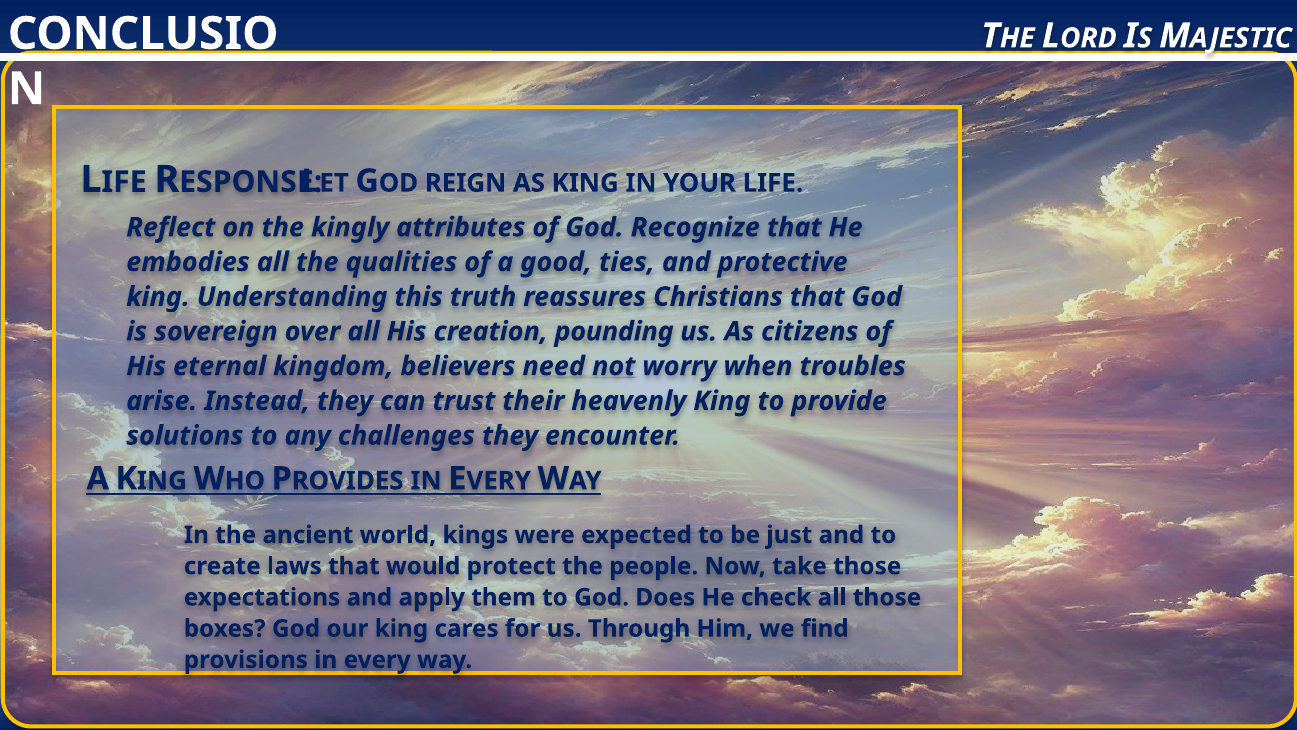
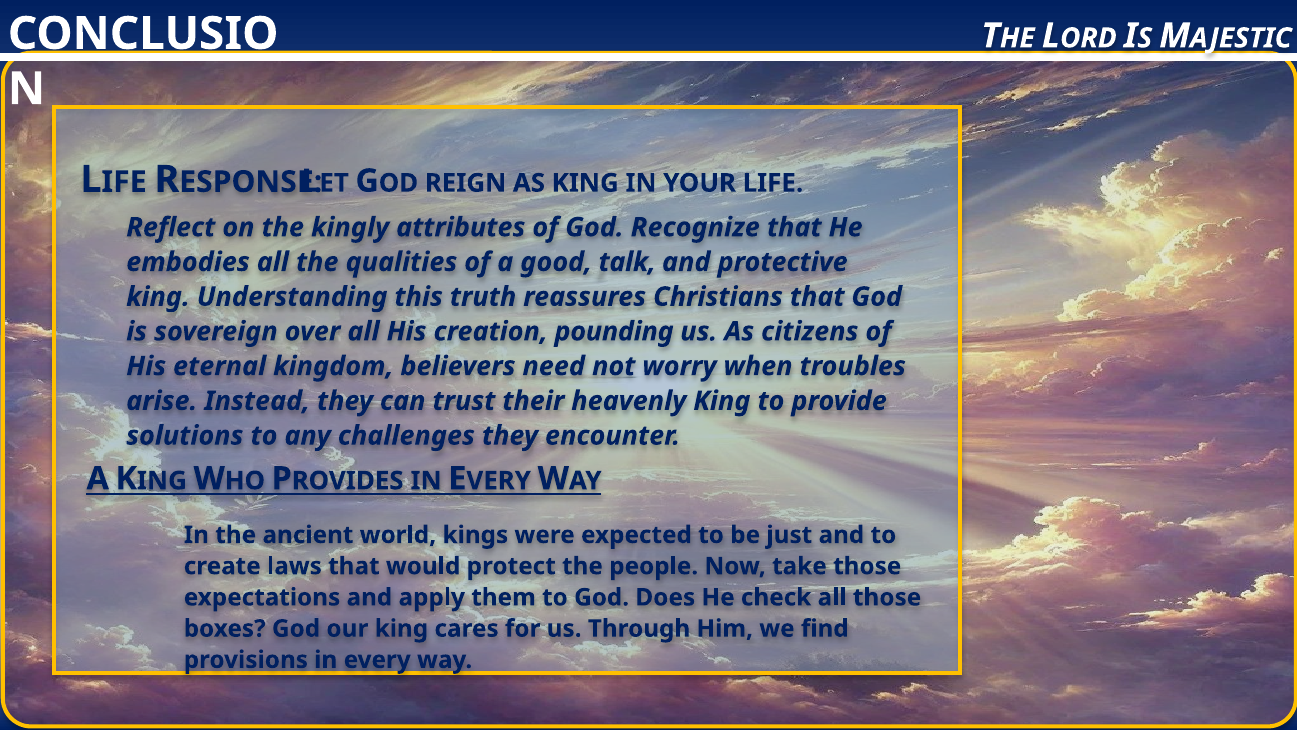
ties: ties -> talk
